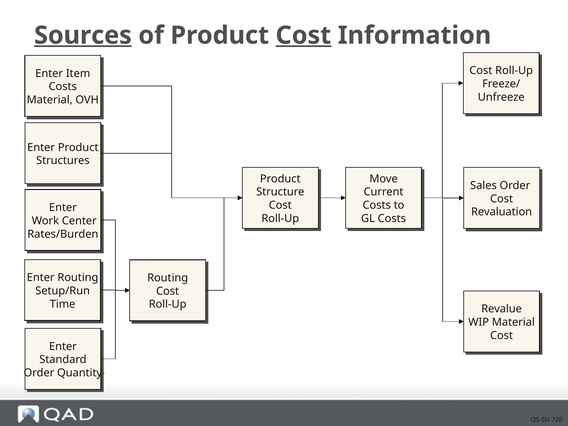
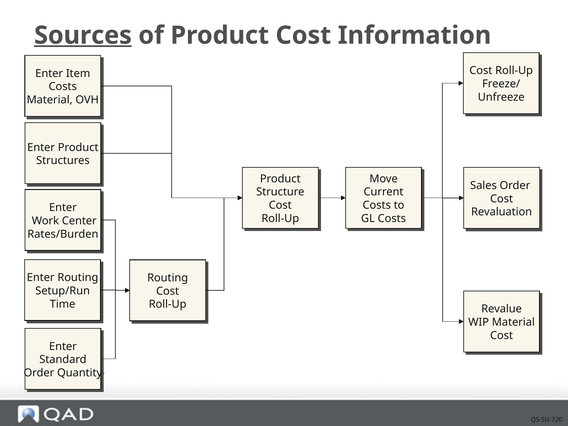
Cost at (303, 35) underline: present -> none
